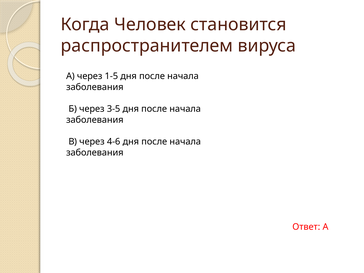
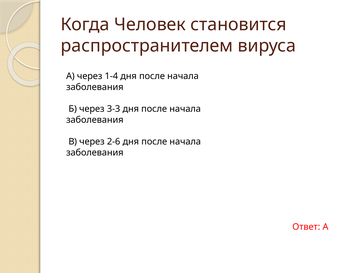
1-5: 1-5 -> 1-4
3-5: 3-5 -> 3-3
4-6: 4-6 -> 2-6
